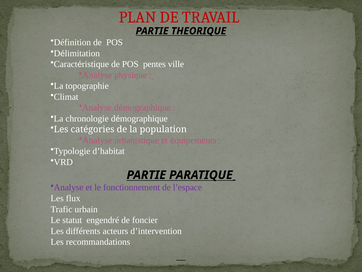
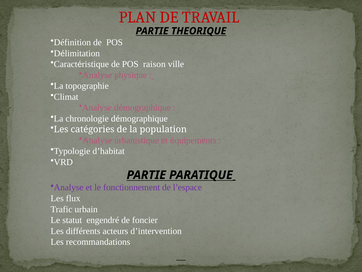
pentes: pentes -> raison
